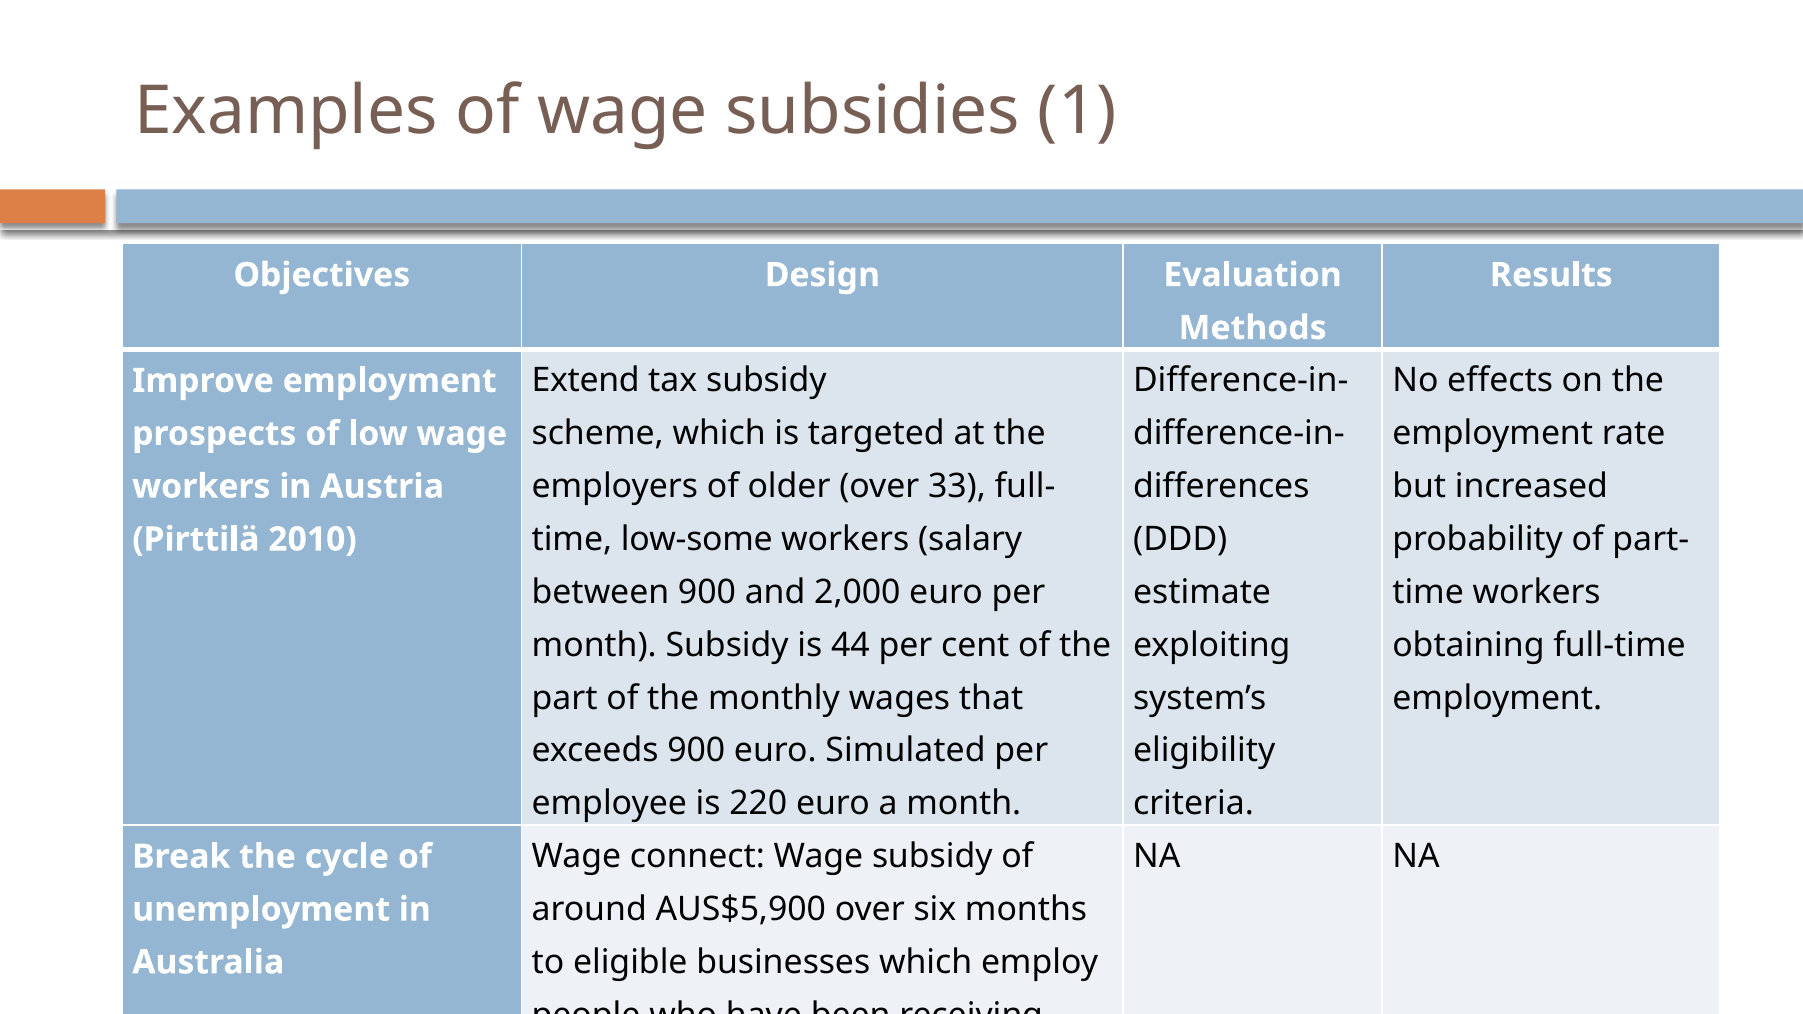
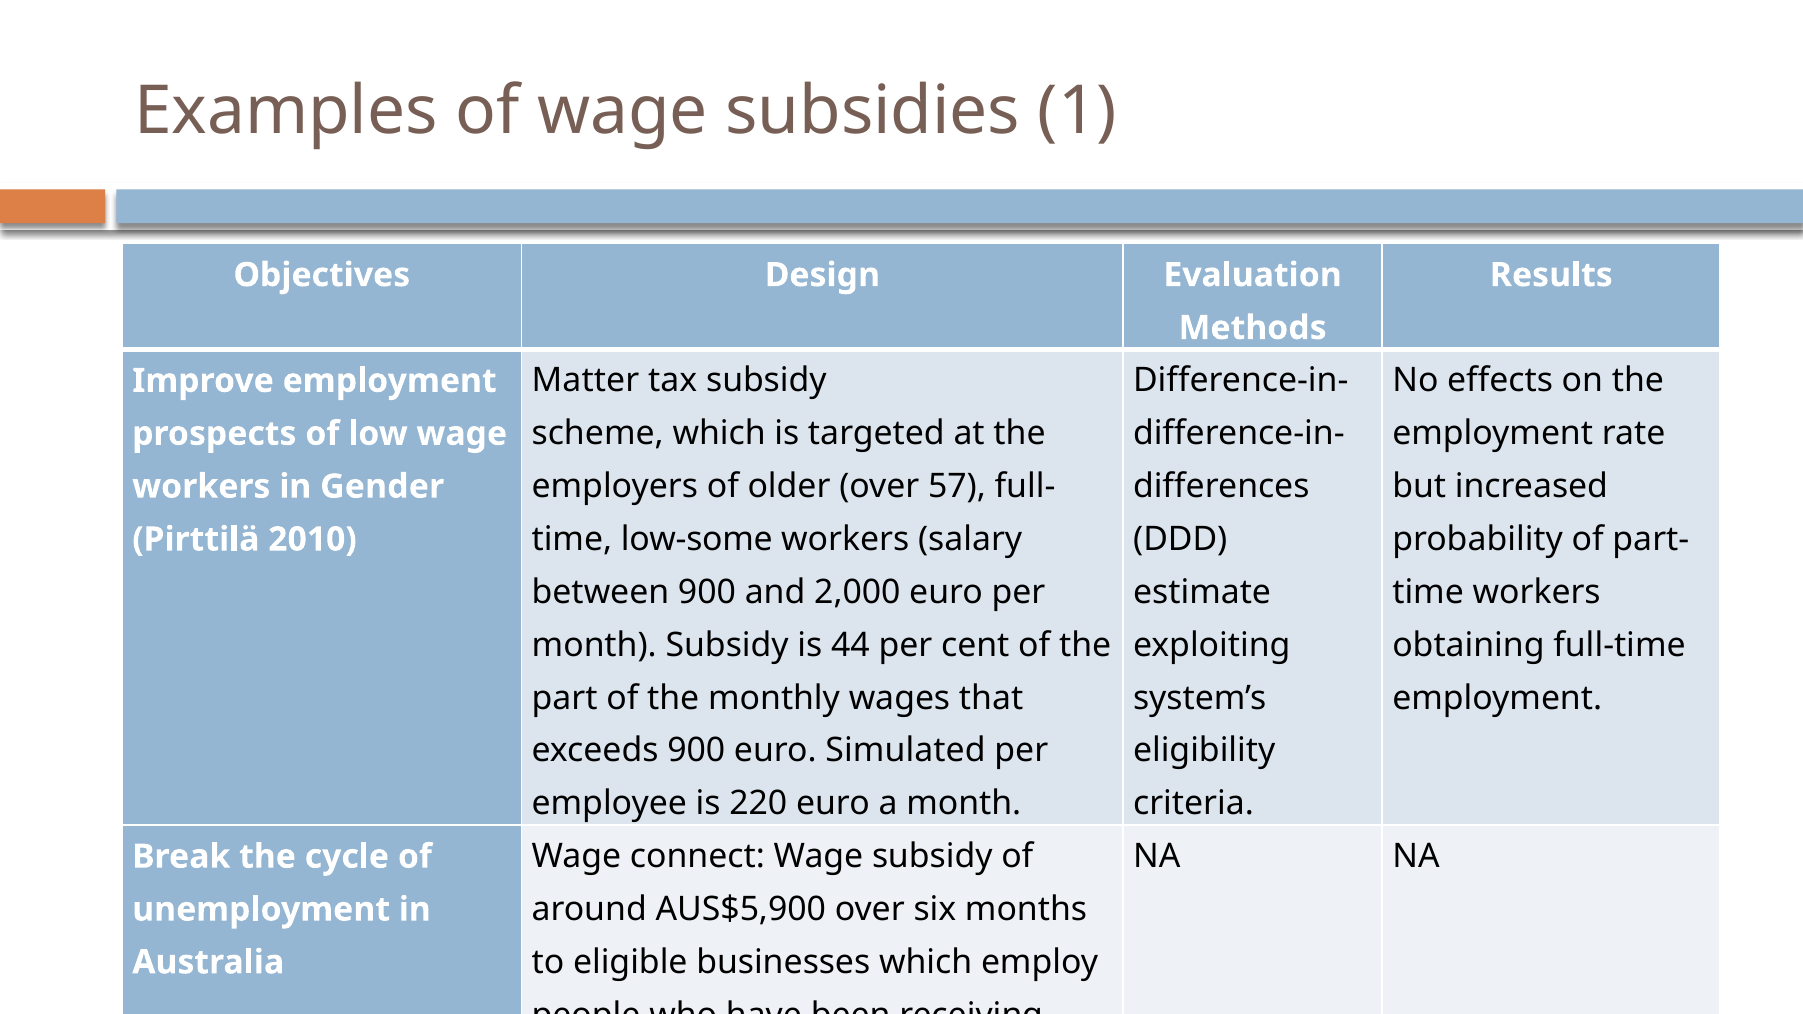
Extend: Extend -> Matter
33: 33 -> 57
Austria: Austria -> Gender
